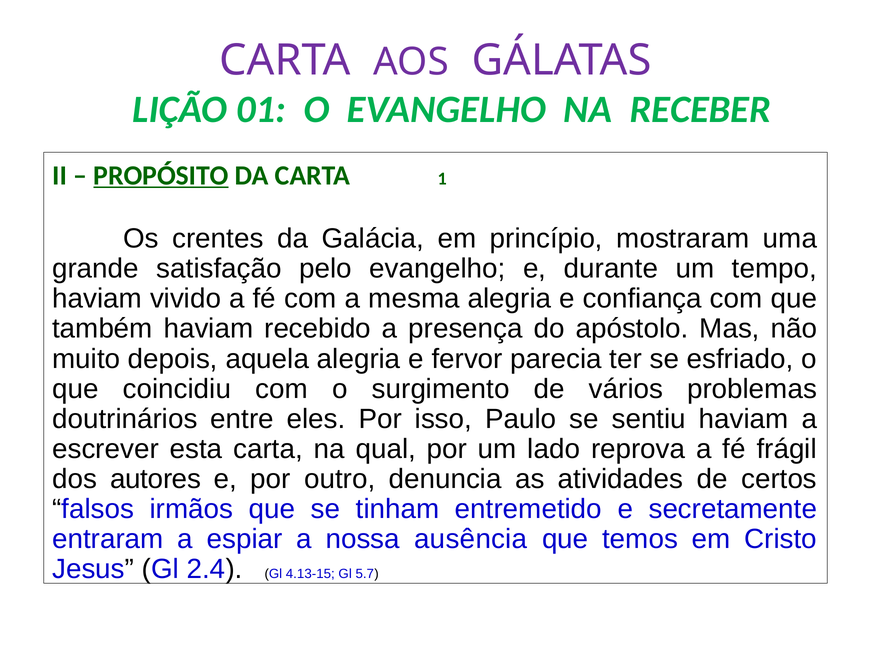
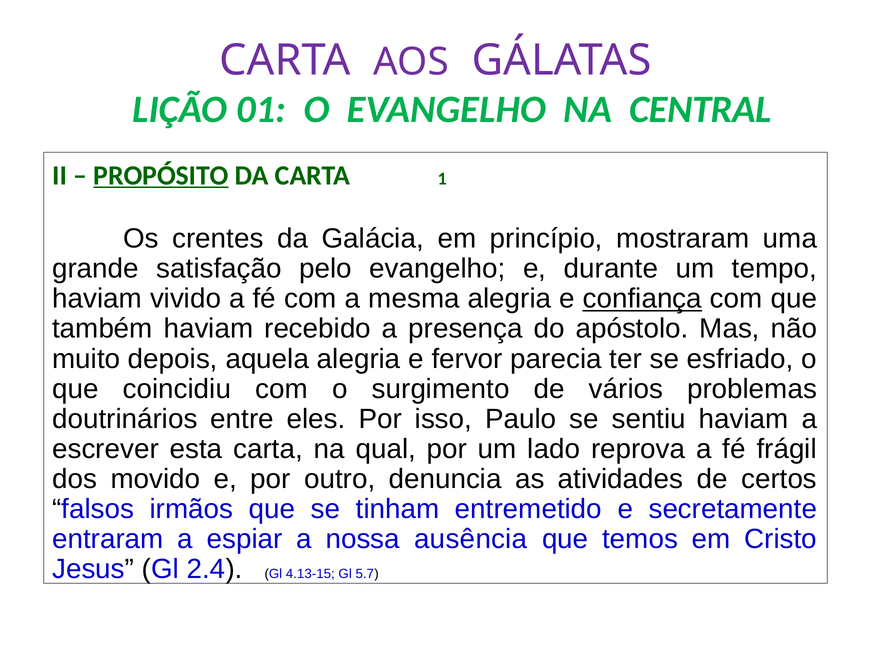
RECEBER: RECEBER -> CENTRAL
confiança underline: none -> present
autores: autores -> movido
